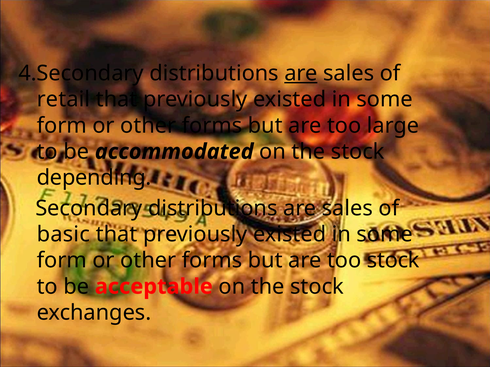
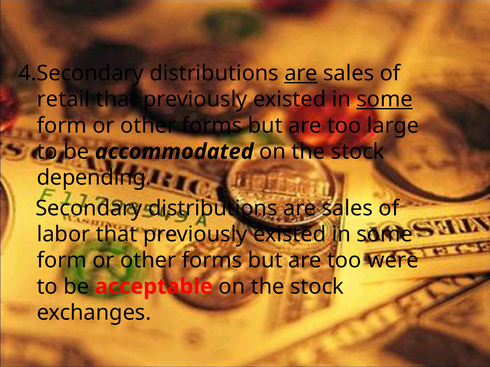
some at (385, 100) underline: none -> present
basic: basic -> labor
too stock: stock -> were
